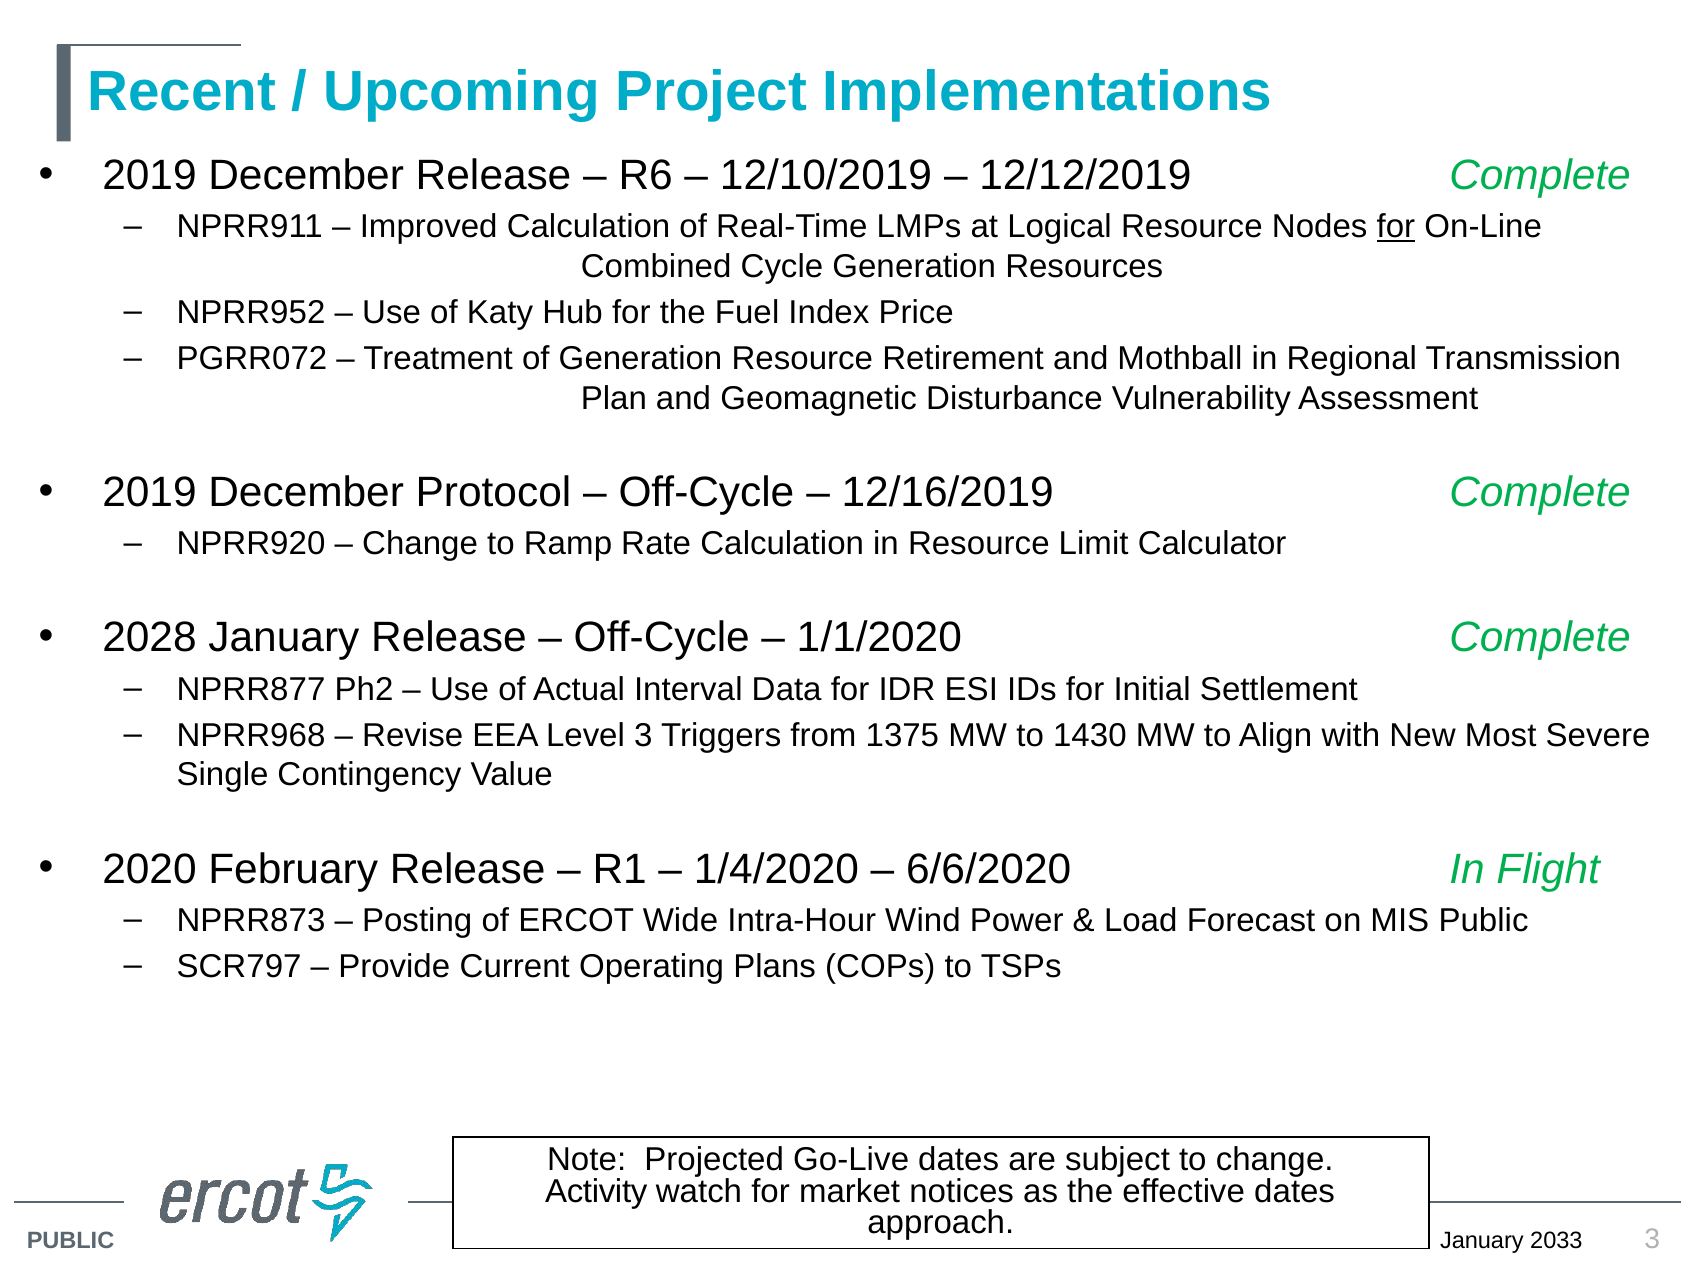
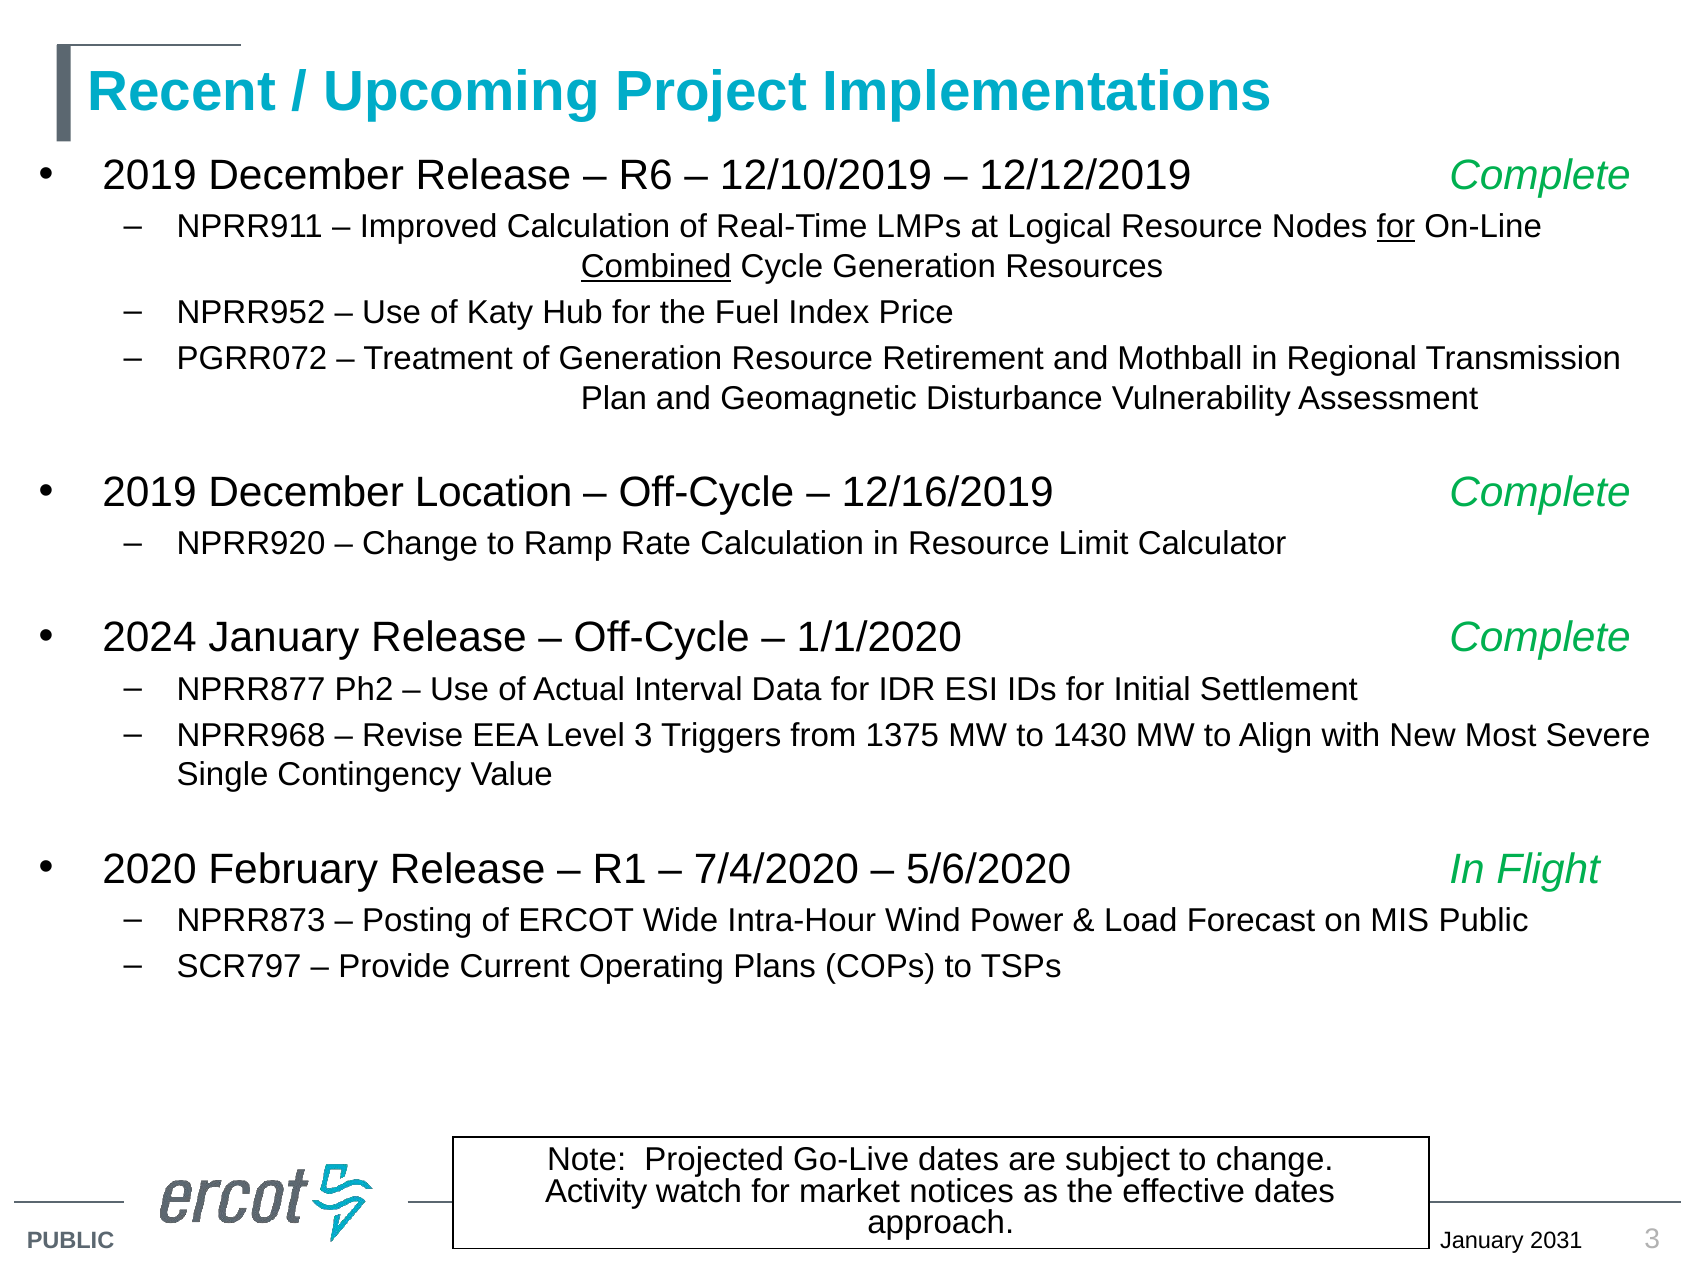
Combined underline: none -> present
Protocol: Protocol -> Location
2028: 2028 -> 2024
1/4/2020: 1/4/2020 -> 7/4/2020
6/6/2020: 6/6/2020 -> 5/6/2020
2033: 2033 -> 2031
